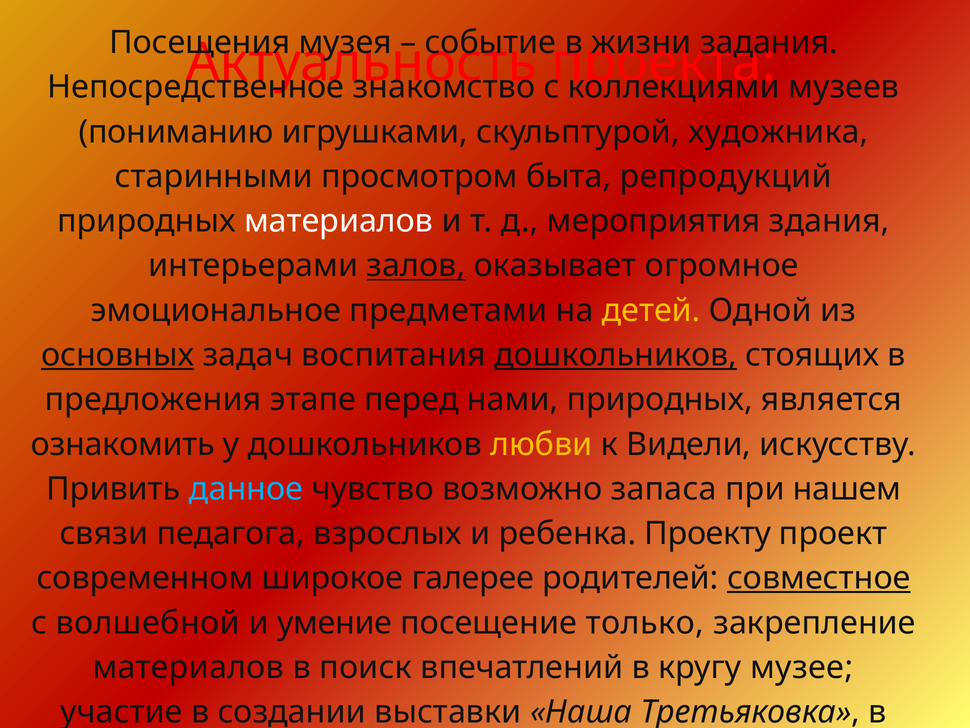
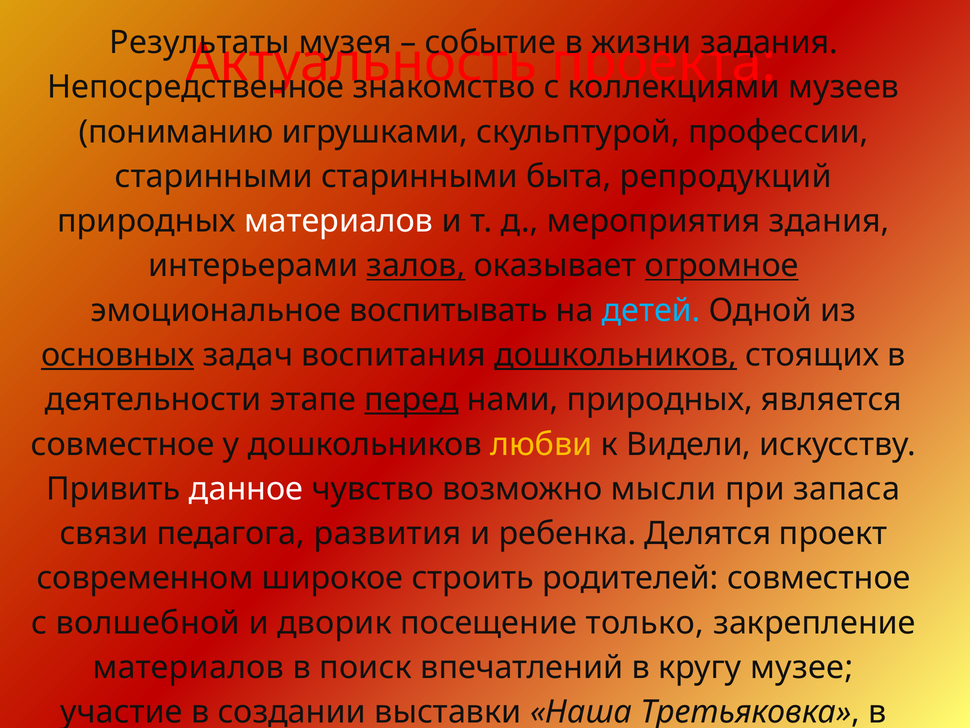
Посещения: Посещения -> Результаты
художника: художника -> профессии
старинными просмотром: просмотром -> старинными
огромное underline: none -> present
предметами: предметами -> воспитывать
детей colour: yellow -> light blue
предложения: предложения -> деятельности
перед underline: none -> present
ознакомить at (123, 444): ознакомить -> совместное
данное colour: light blue -> white
запаса: запаса -> мысли
нашем: нашем -> запаса
взрослых: взрослых -> развития
Проекту: Проекту -> Делятся
галерее: галерее -> строить
совместное at (819, 578) underline: present -> none
умение: умение -> дворик
